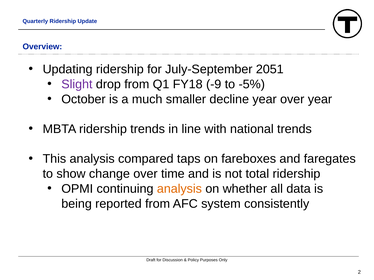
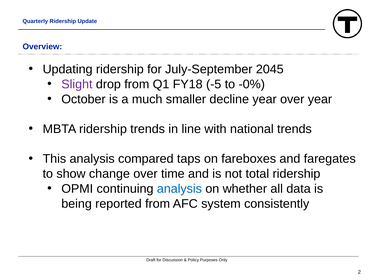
2051: 2051 -> 2045
-9: -9 -> -5
-5%: -5% -> -0%
analysis at (179, 189) colour: orange -> blue
